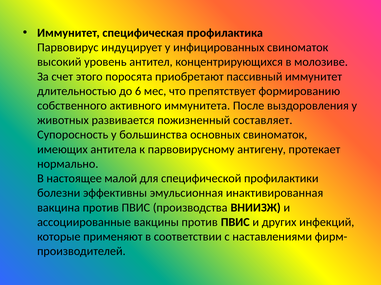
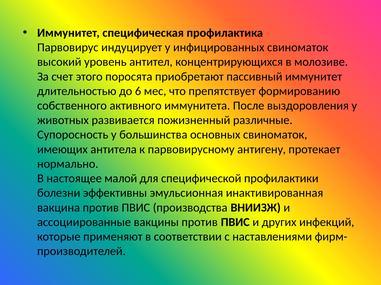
составляет: составляет -> различные
